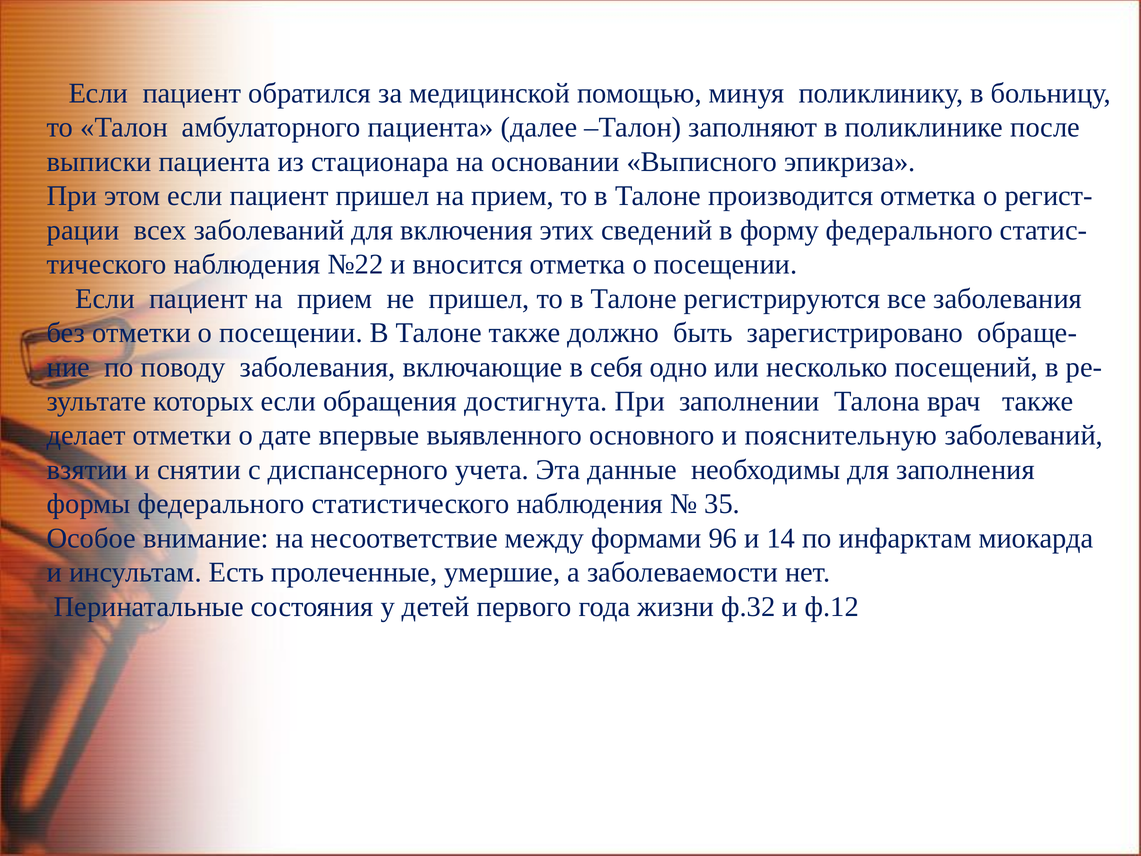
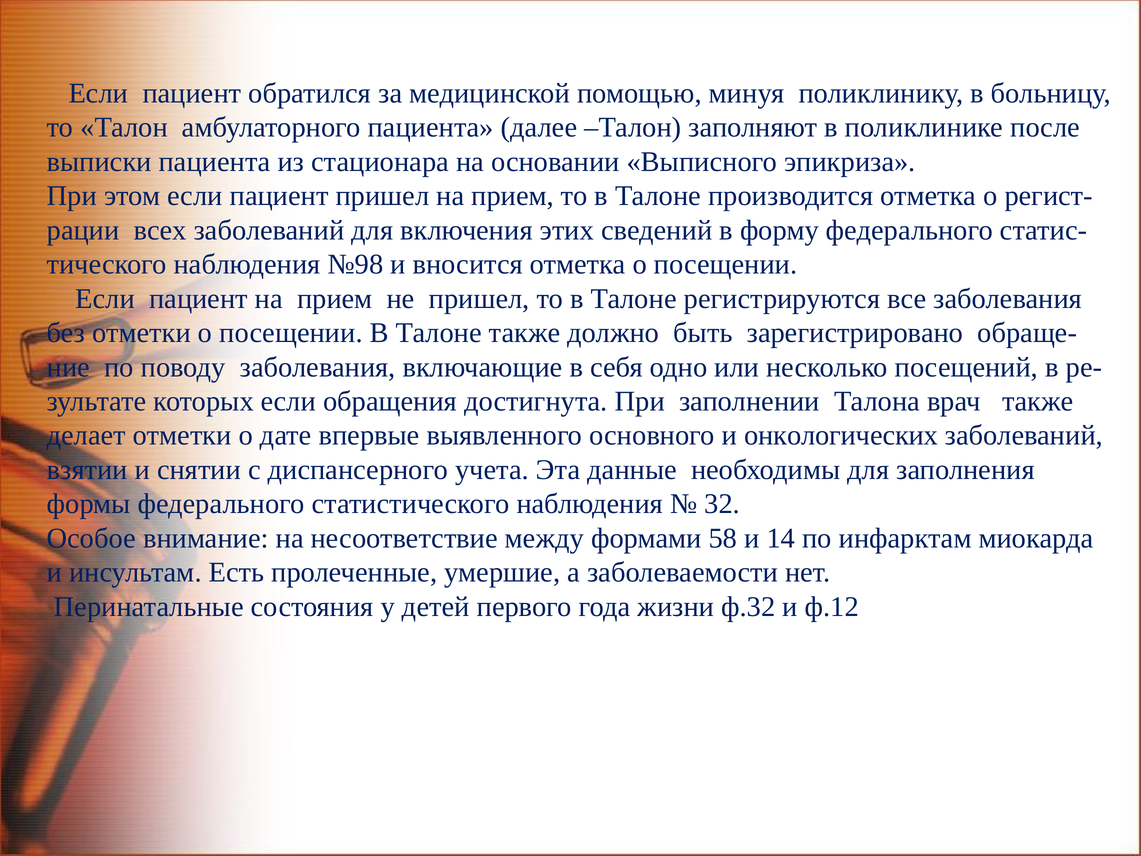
№22: №22 -> №98
пояснительную: пояснительную -> онкологических
35: 35 -> 32
96: 96 -> 58
